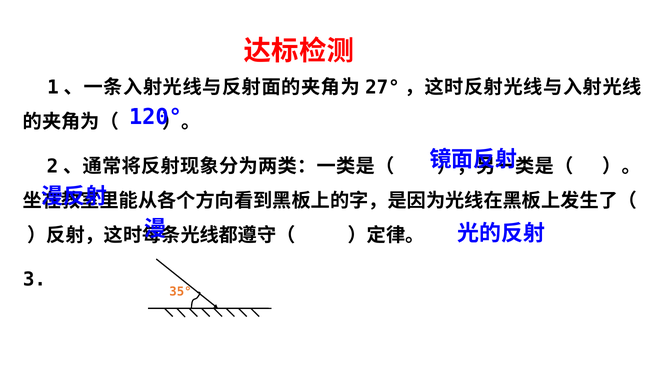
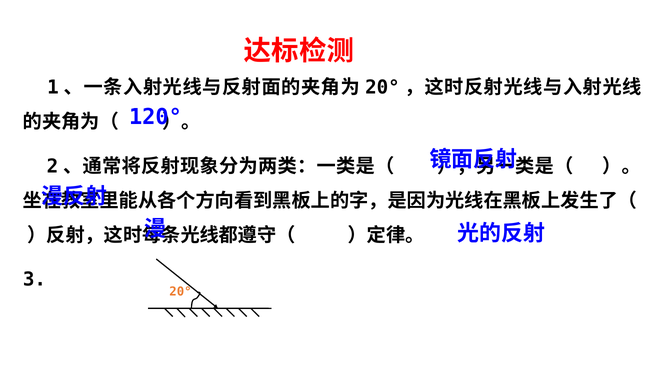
27° at (382, 88): 27° -> 20°
35° at (180, 292): 35° -> 20°
